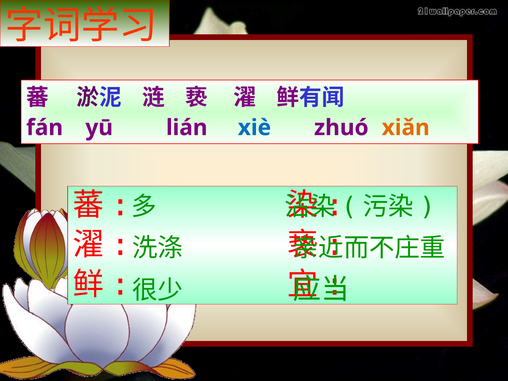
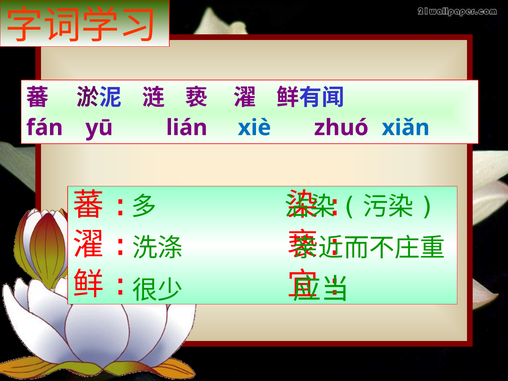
xiǎn colour: orange -> blue
